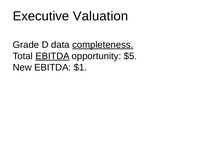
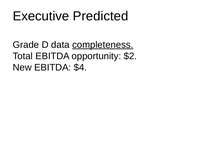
Valuation: Valuation -> Predicted
EBITDA at (52, 56) underline: present -> none
$5: $5 -> $2
$1: $1 -> $4
